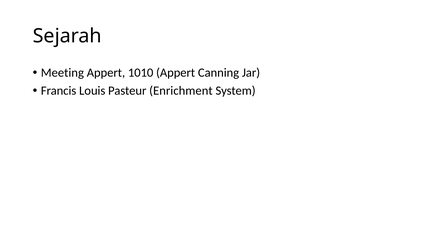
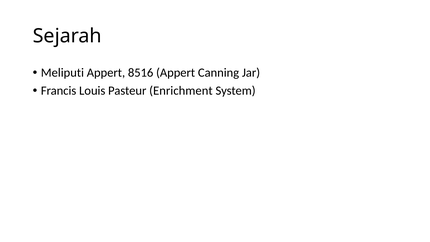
Meeting: Meeting -> Meliputi
1010: 1010 -> 8516
